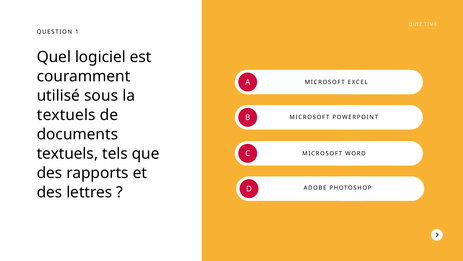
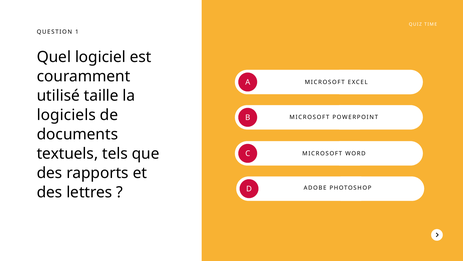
sous: sous -> taille
textuels at (66, 115): textuels -> logiciels
